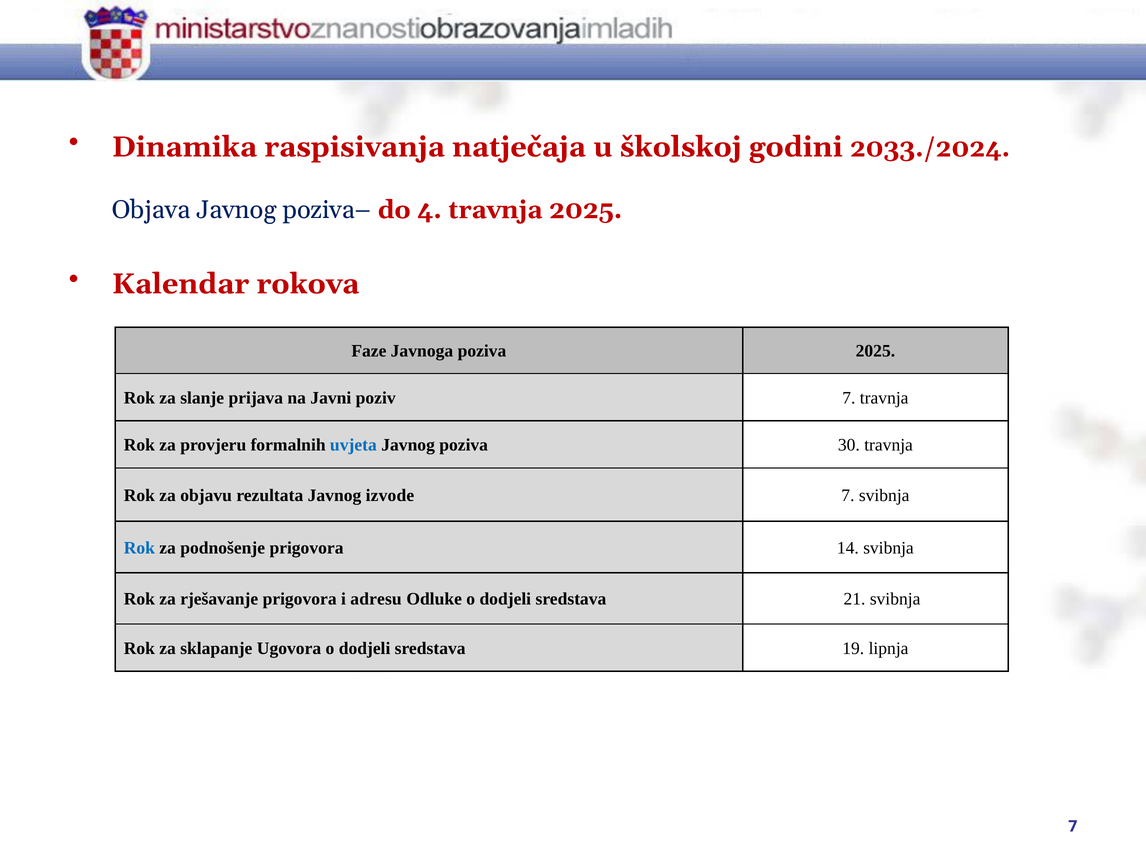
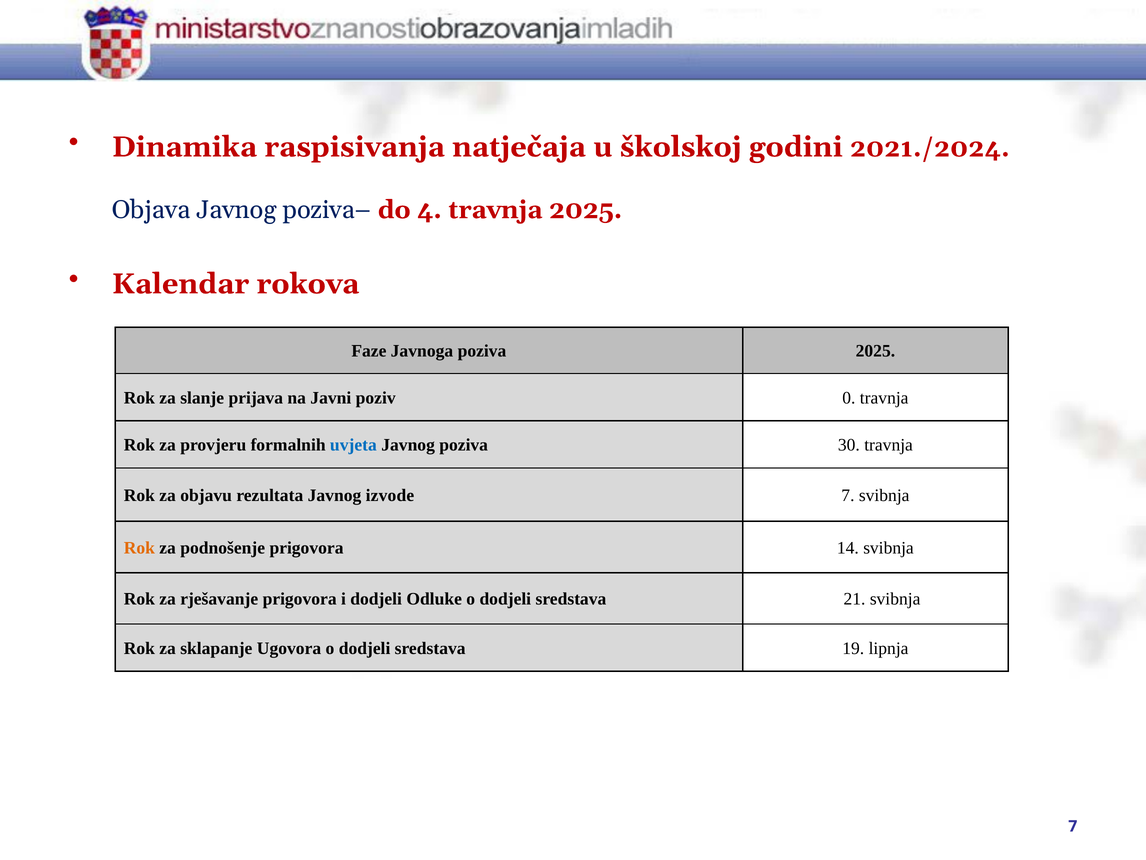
2033./2024: 2033./2024 -> 2021./2024
poziv 7: 7 -> 0
Rok at (139, 547) colour: blue -> orange
i adresu: adresu -> dodjeli
